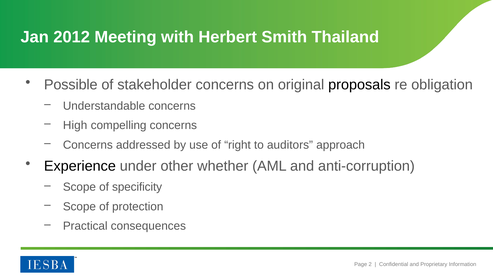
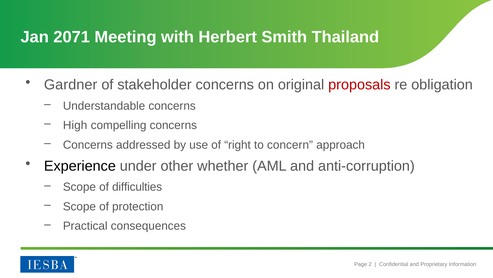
2012: 2012 -> 2071
Possible: Possible -> Gardner
proposals colour: black -> red
auditors: auditors -> concern
specificity: specificity -> difficulties
